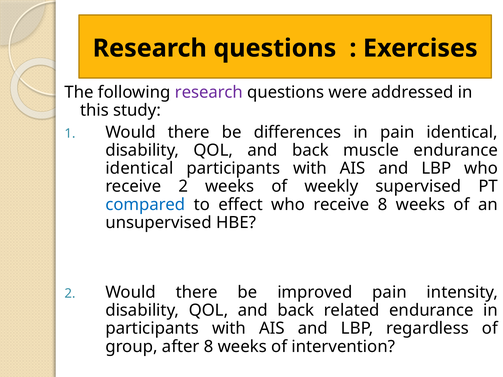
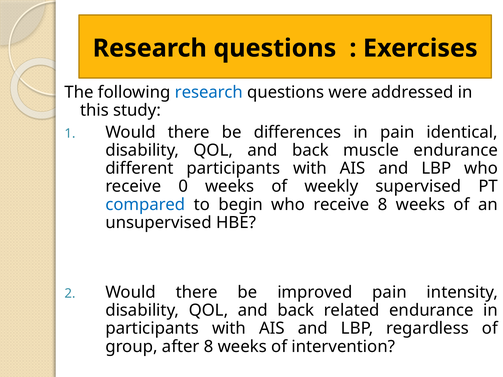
research at (209, 92) colour: purple -> blue
identical at (139, 168): identical -> different
receive 2: 2 -> 0
effect: effect -> begin
